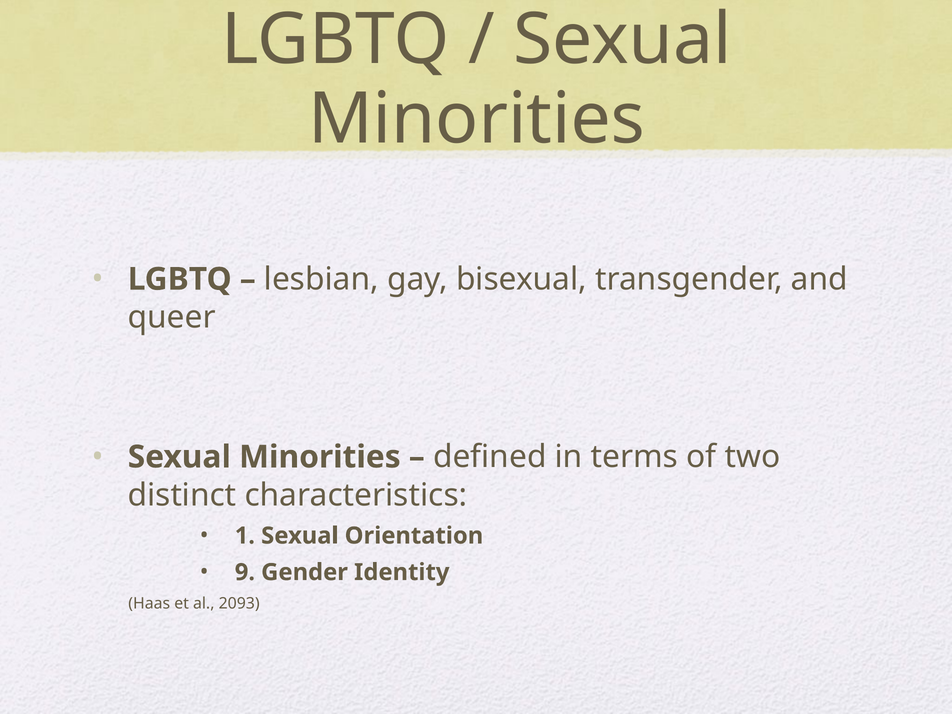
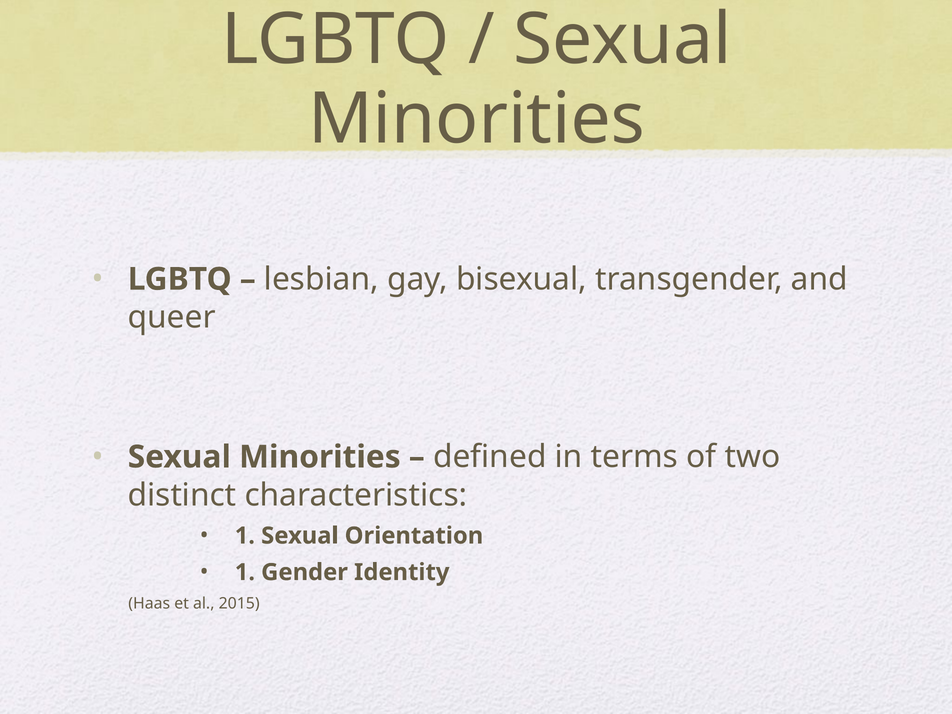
9 at (245, 572): 9 -> 1
2093: 2093 -> 2015
